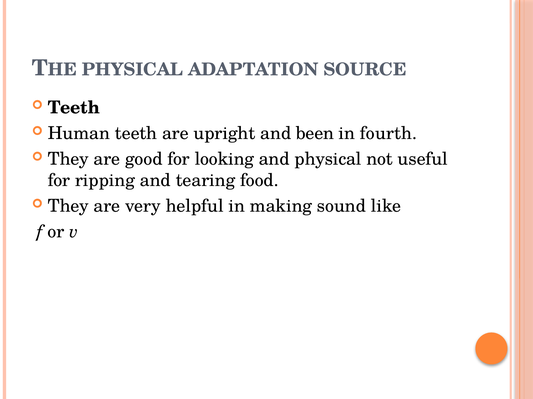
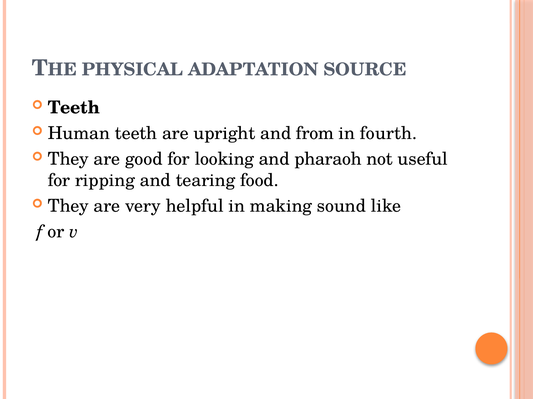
been: been -> from
and physical: physical -> pharaoh
